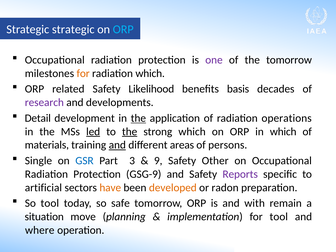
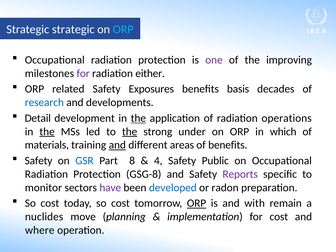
the tomorrow: tomorrow -> improving
for at (83, 73) colour: orange -> purple
radiation which: which -> either
Likelihood: Likelihood -> Exposures
research colour: purple -> blue
the at (47, 132) underline: none -> present
led underline: present -> none
strong which: which -> under
of persons: persons -> benefits
Single at (38, 161): Single -> Safety
3: 3 -> 8
9: 9 -> 4
Other: Other -> Public
GSG-9: GSG-9 -> GSG-8
artificial: artificial -> monitor
have colour: orange -> purple
developed colour: orange -> blue
tool at (50, 203): tool -> cost
today so safe: safe -> cost
ORP at (197, 203) underline: none -> present
situation: situation -> nuclides
for tool: tool -> cost
